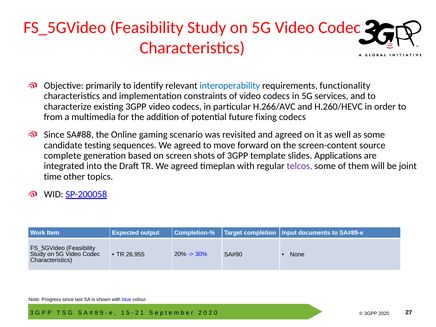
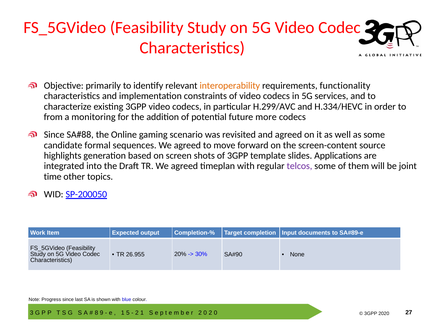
interoperability colour: blue -> orange
H.266/AVC: H.266/AVC -> H.299/AVC
H.260/HEVC: H.260/HEVC -> H.334/HEVC
multimedia: multimedia -> monitoring
fixing: fixing -> more
testing: testing -> formal
complete: complete -> highlights
SP-200058: SP-200058 -> SP-200050
